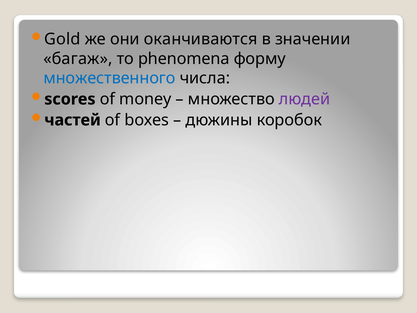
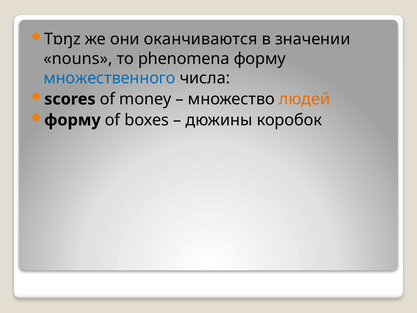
Gold: Gold -> Tɒŋz
багаж: багаж -> nouns
людей colour: purple -> orange
частей at (73, 120): частей -> форму
